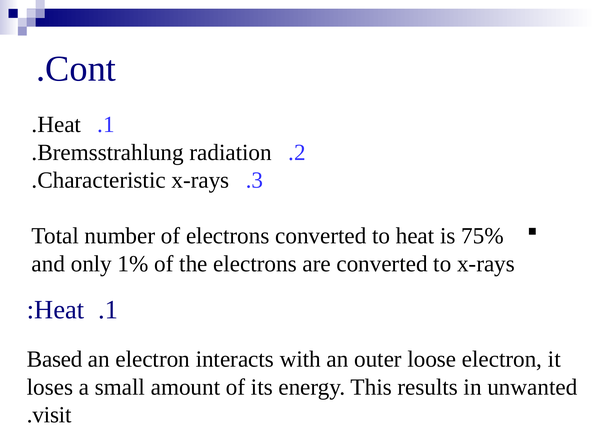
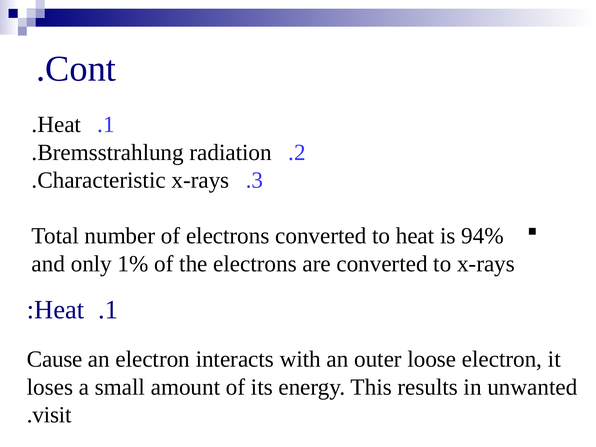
75%: 75% -> 94%
Based: Based -> Cause
